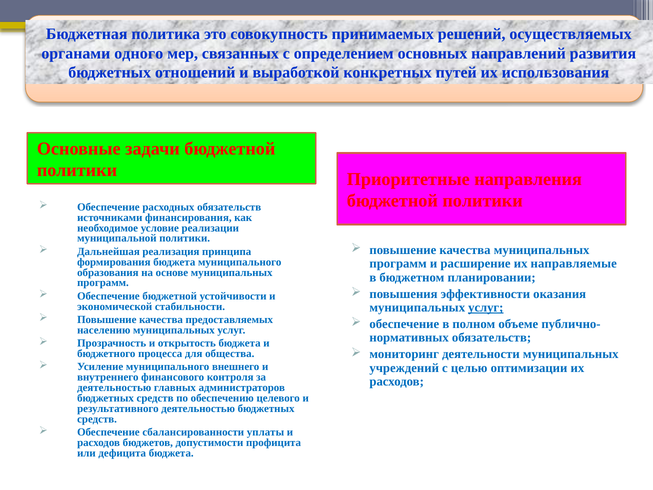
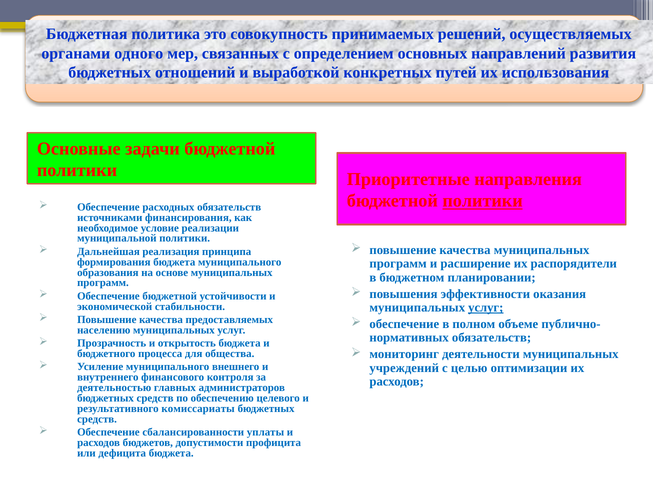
политики at (483, 201) underline: none -> present
направляемые: направляемые -> распорядители
результативного деятельностью: деятельностью -> комиссариаты
